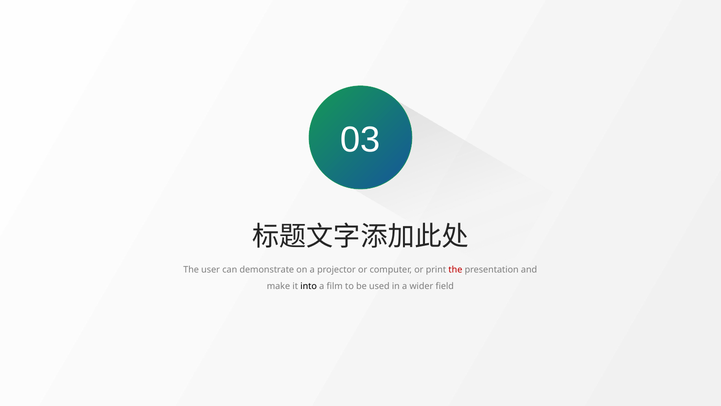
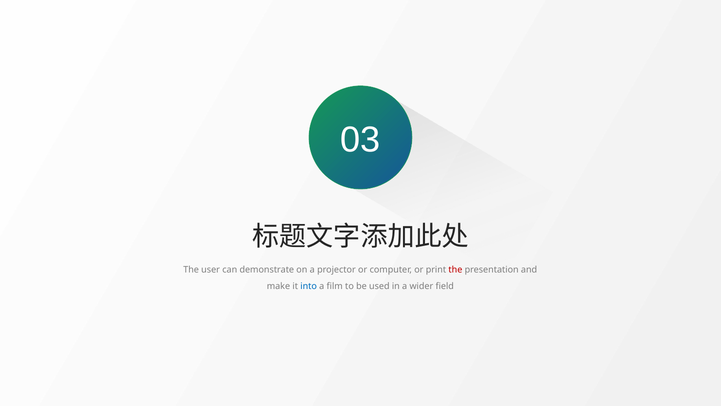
into colour: black -> blue
